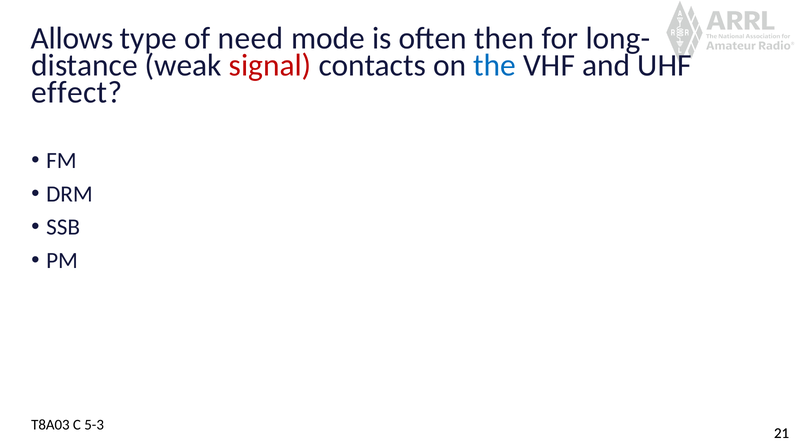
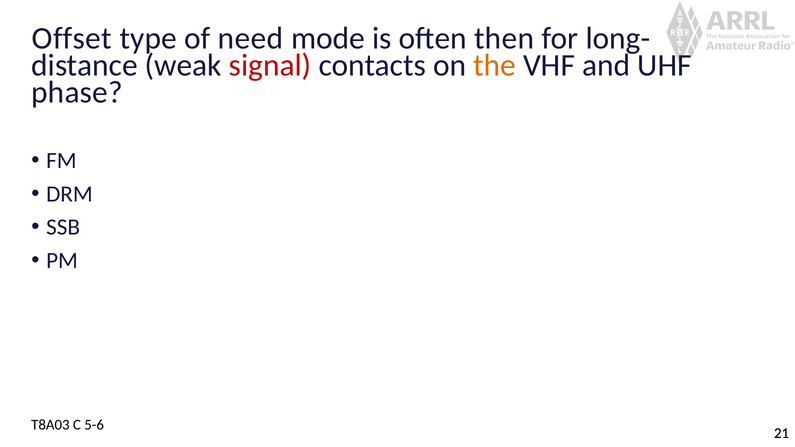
Allows: Allows -> Offset
the colour: blue -> orange
effect: effect -> phase
5-3: 5-3 -> 5-6
